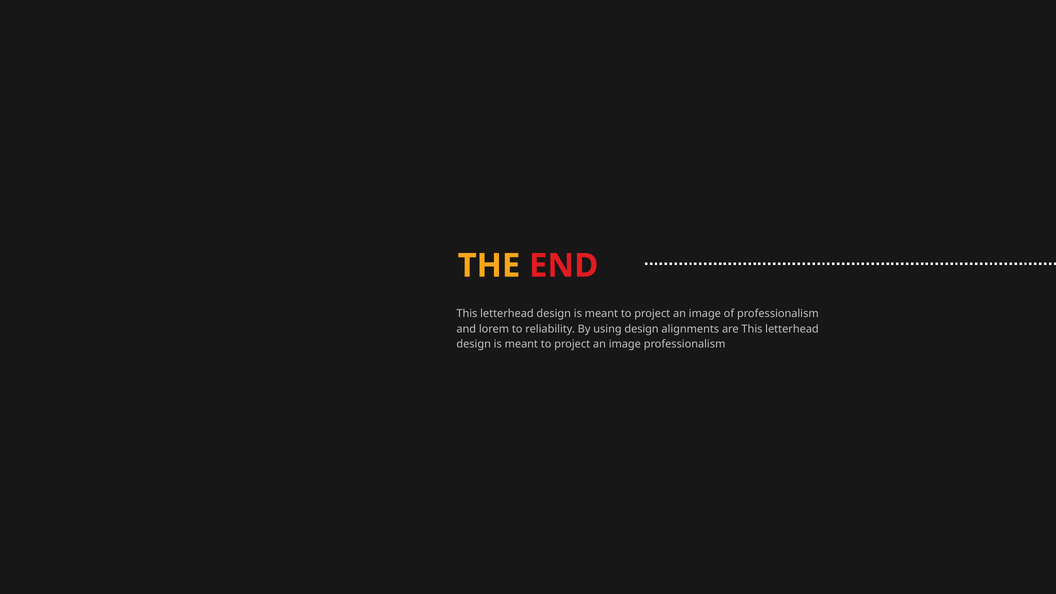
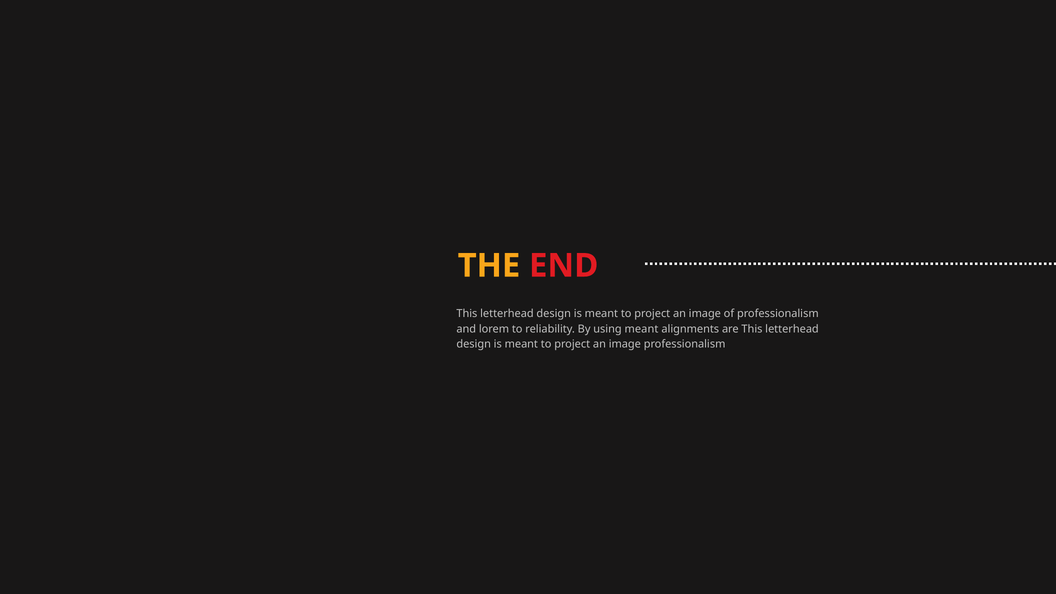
using design: design -> meant
